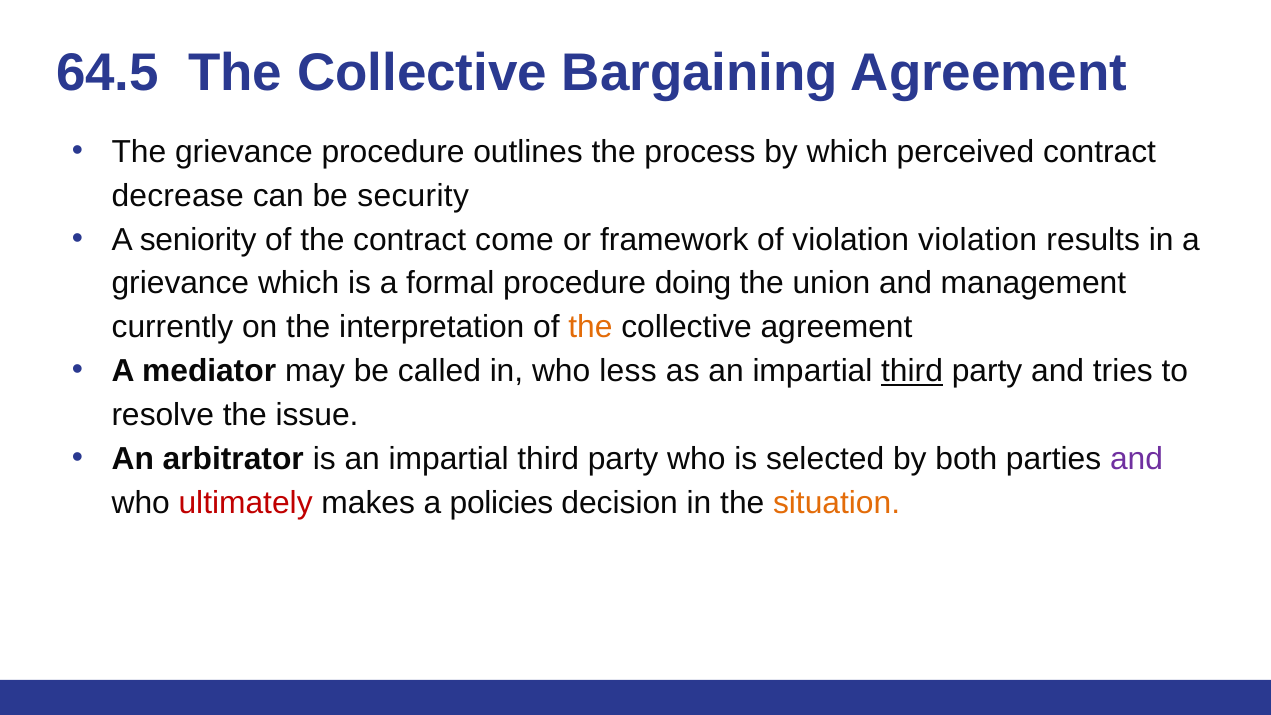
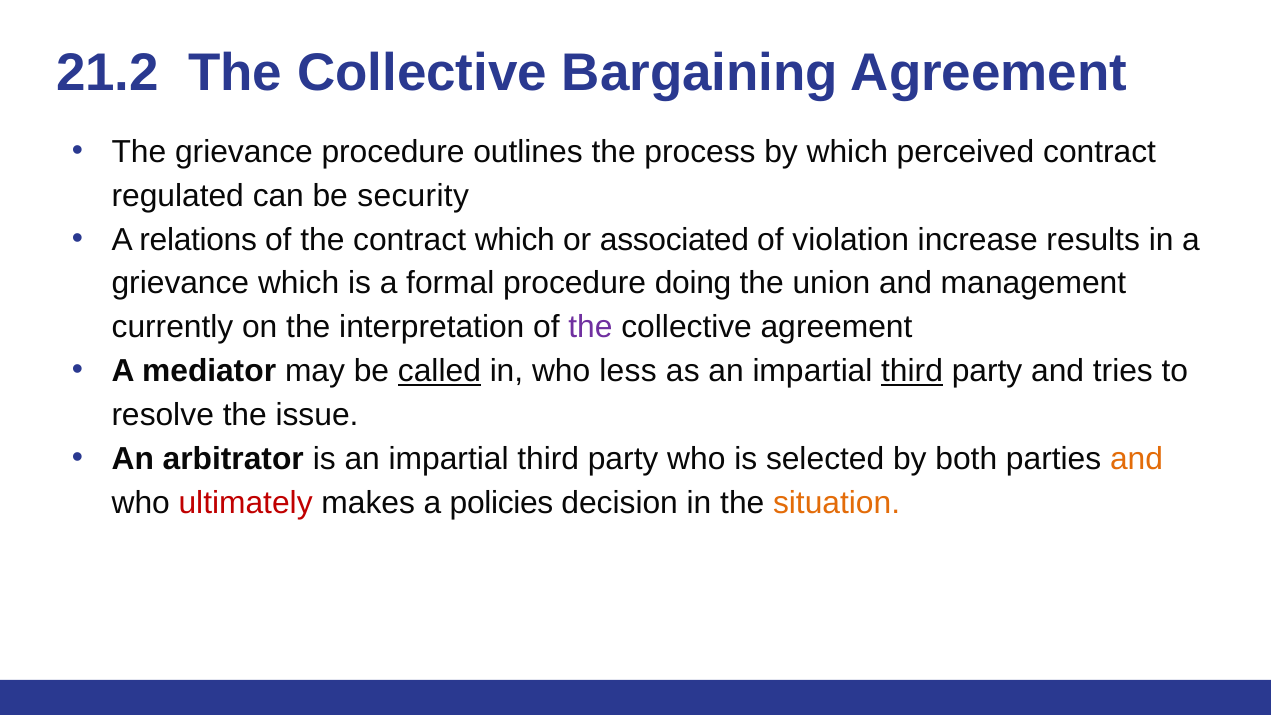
64.5: 64.5 -> 21.2
decrease: decrease -> regulated
seniority: seniority -> relations
contract come: come -> which
framework: framework -> associated
violation violation: violation -> increase
the at (590, 327) colour: orange -> purple
called underline: none -> present
and at (1137, 459) colour: purple -> orange
